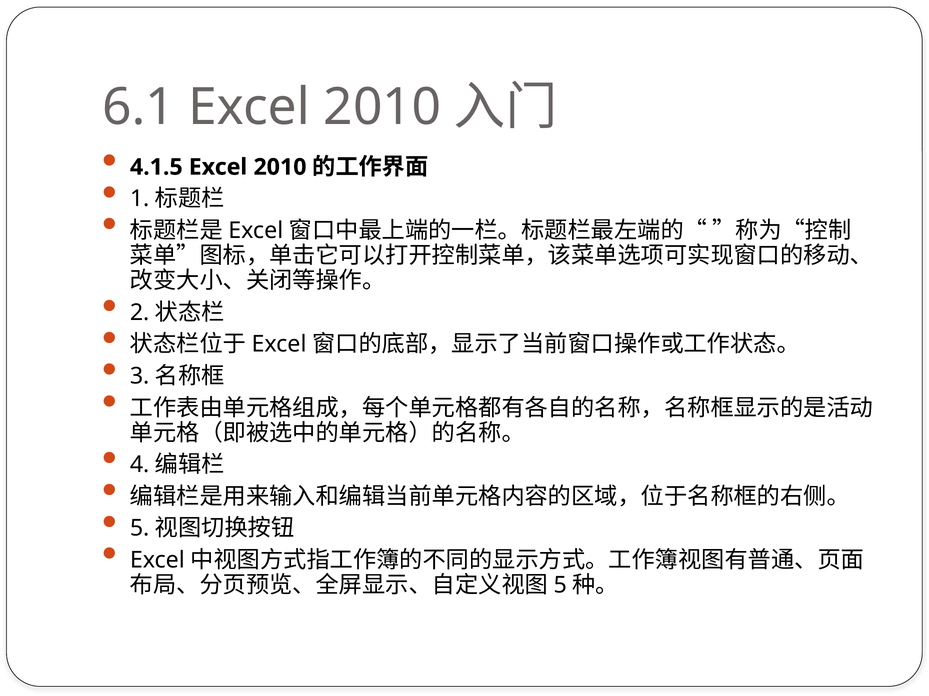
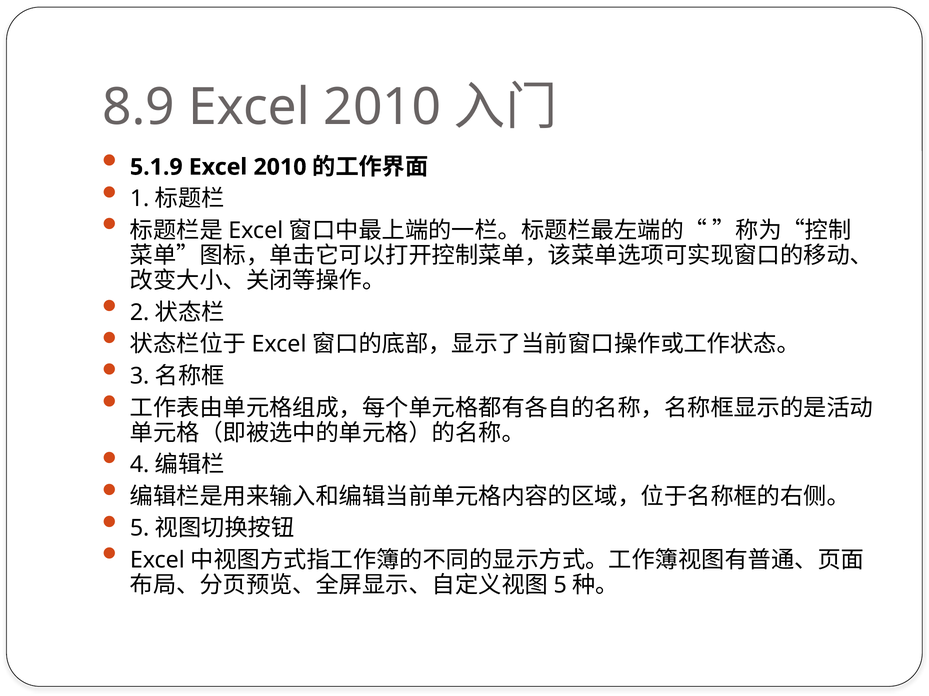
6.1: 6.1 -> 8.9
4.1.5: 4.1.5 -> 5.1.9
